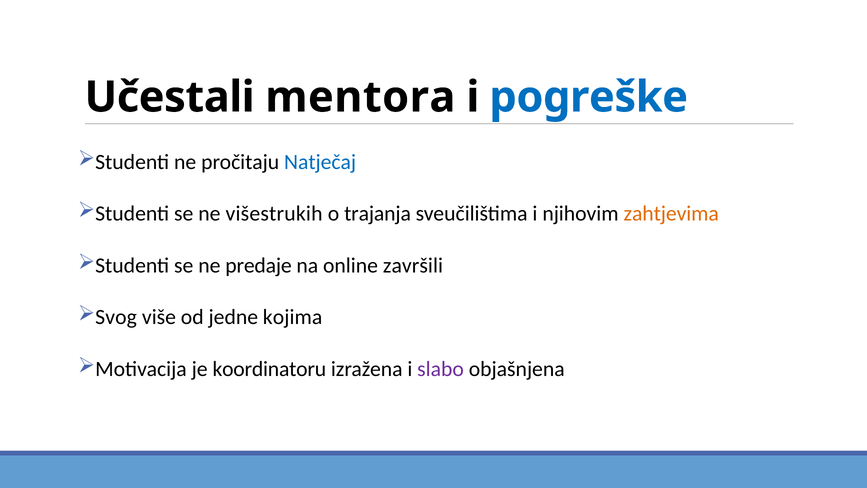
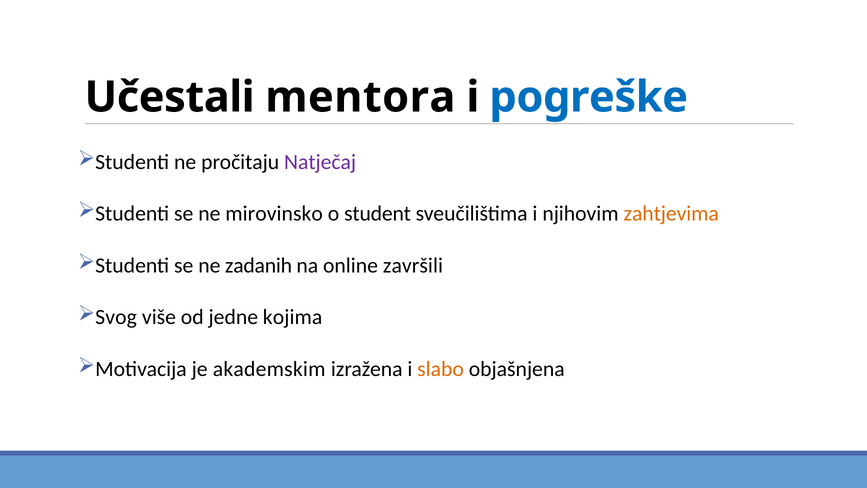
Natječaj colour: blue -> purple
višestrukih: višestrukih -> mirovinsko
trajanja: trajanja -> student
predaje: predaje -> zadanih
koordinatoru: koordinatoru -> akademskim
slabo colour: purple -> orange
